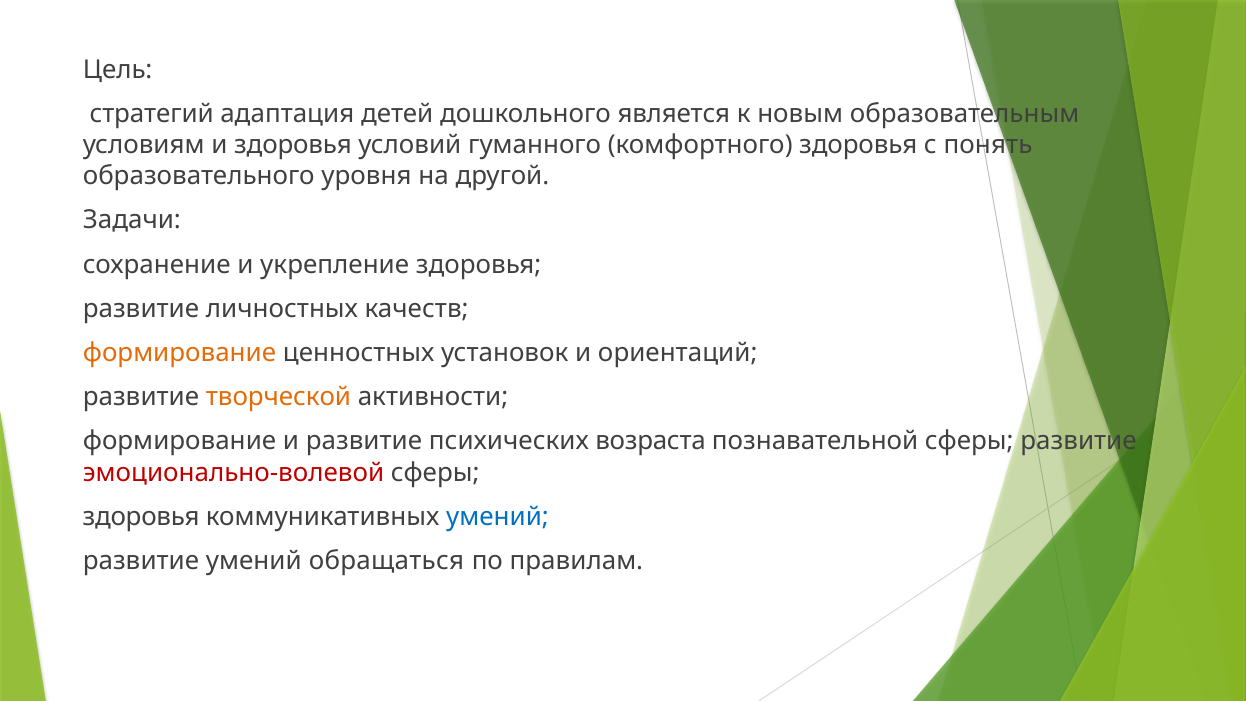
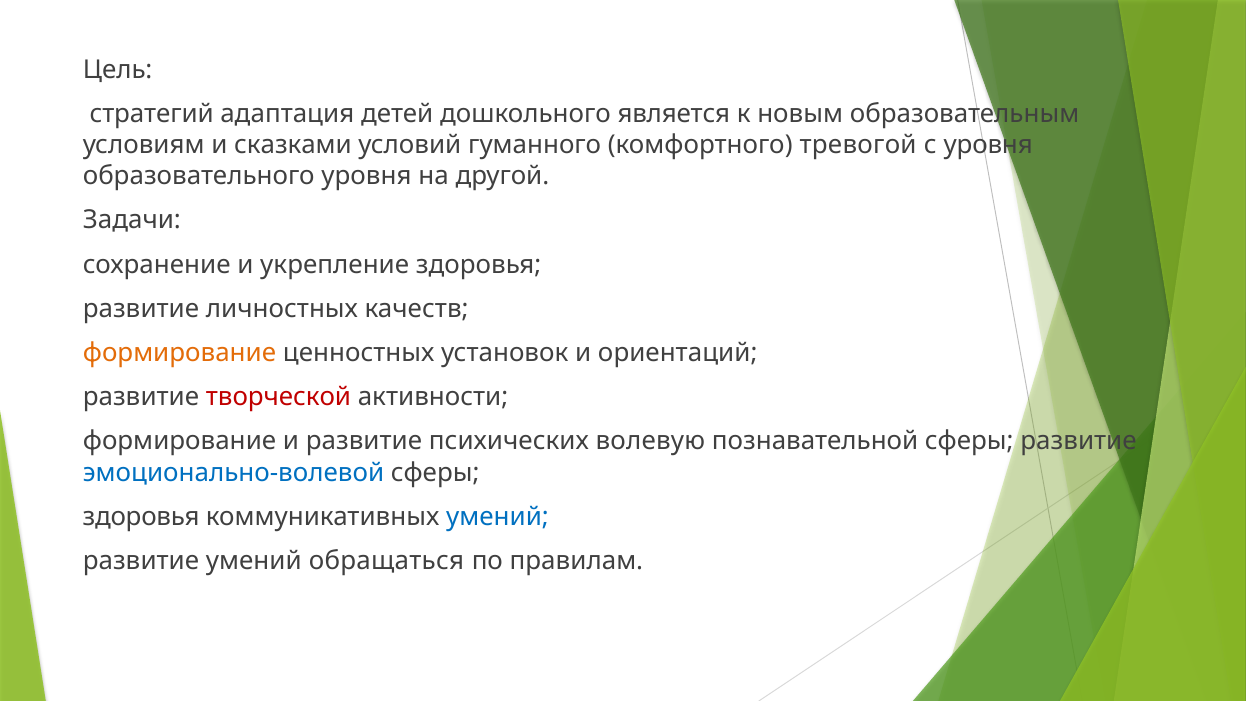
и здоровья: здоровья -> сказками
комфортного здоровья: здоровья -> тревогой
с понять: понять -> уровня
творческой colour: orange -> red
возраста: возраста -> волевую
эмоционально-волевой colour: red -> blue
